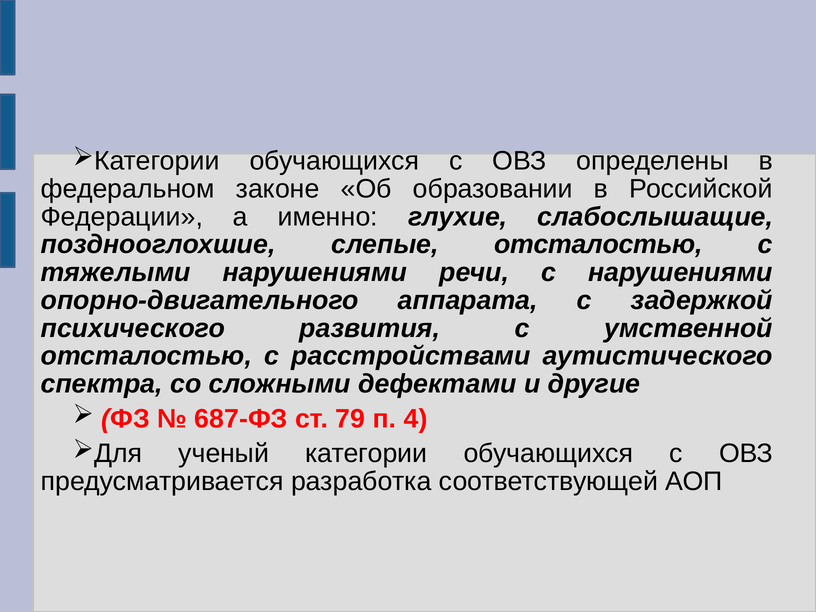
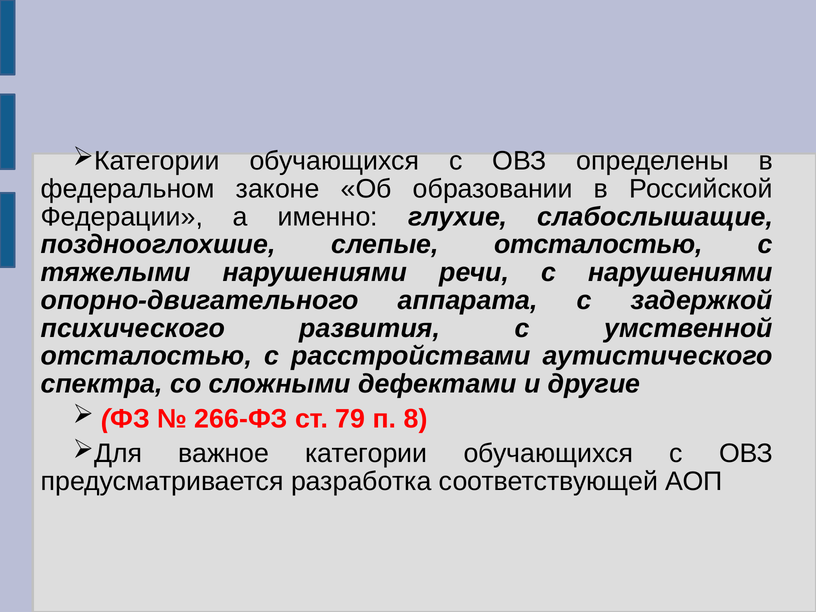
687-ФЗ: 687-ФЗ -> 266-ФЗ
4: 4 -> 8
ученый: ученый -> важное
